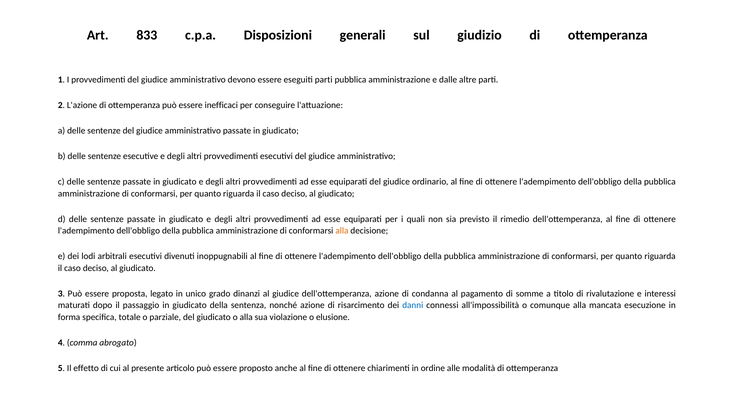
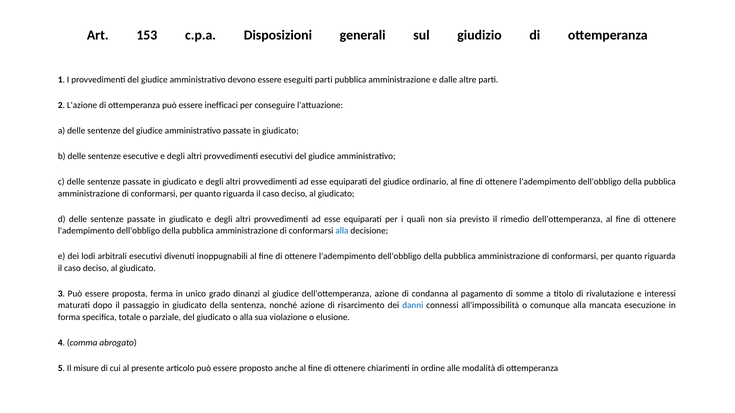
833: 833 -> 153
alla at (342, 231) colour: orange -> blue
legato: legato -> ferma
effetto: effetto -> misure
